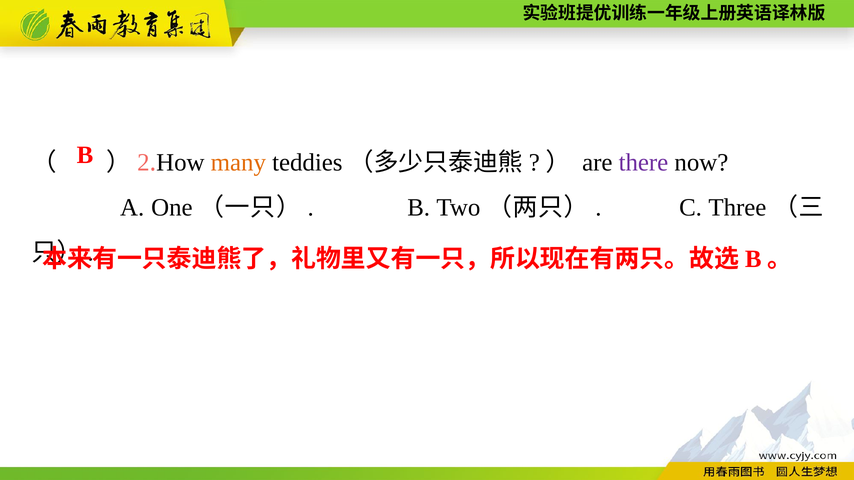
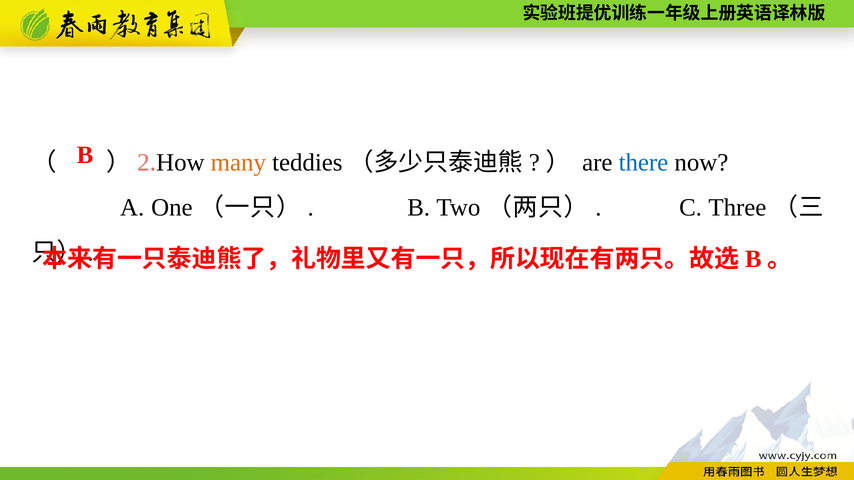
there colour: purple -> blue
